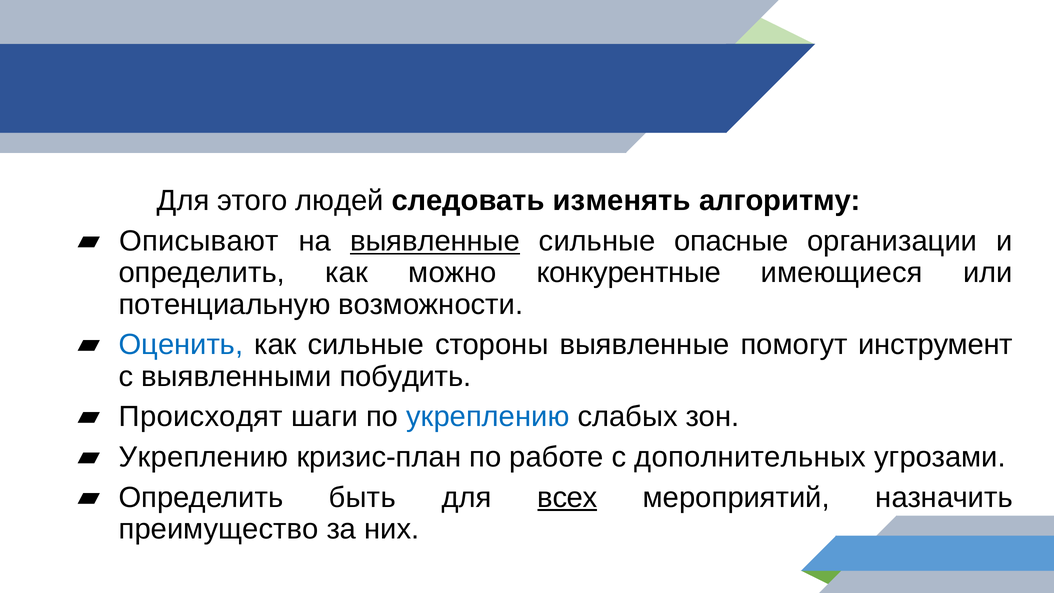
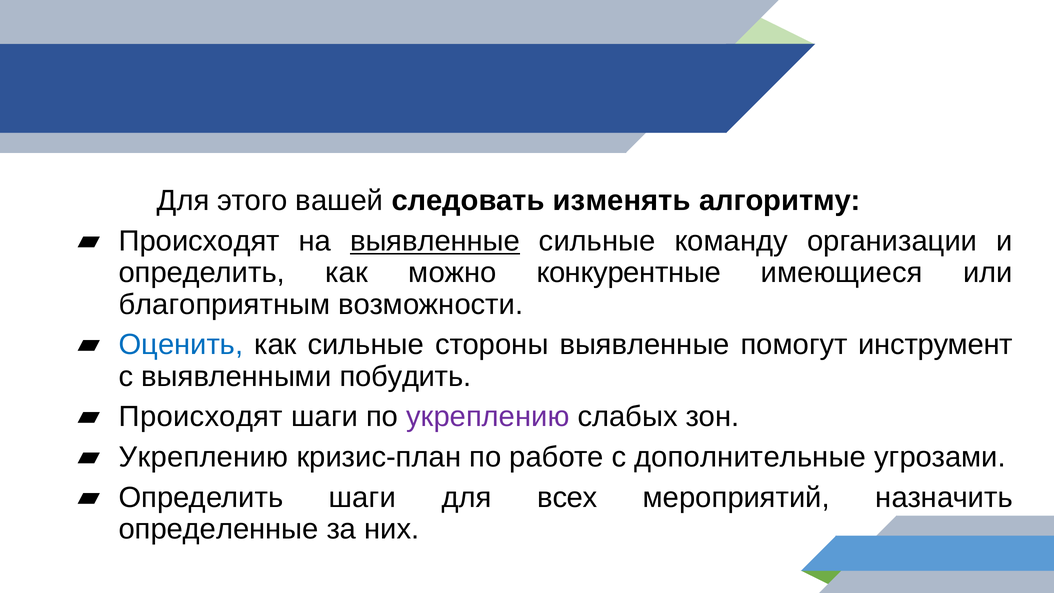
людей: людей -> вашей
Описывают at (199, 241): Описывают -> Происходят
опасные: опасные -> команду
потенциальную: потенциальную -> благоприятным
укреплению at (488, 417) colour: blue -> purple
дополнительных: дополнительных -> дополнительные
Определить быть: быть -> шаги
всех underline: present -> none
преимущество: преимущество -> определенные
